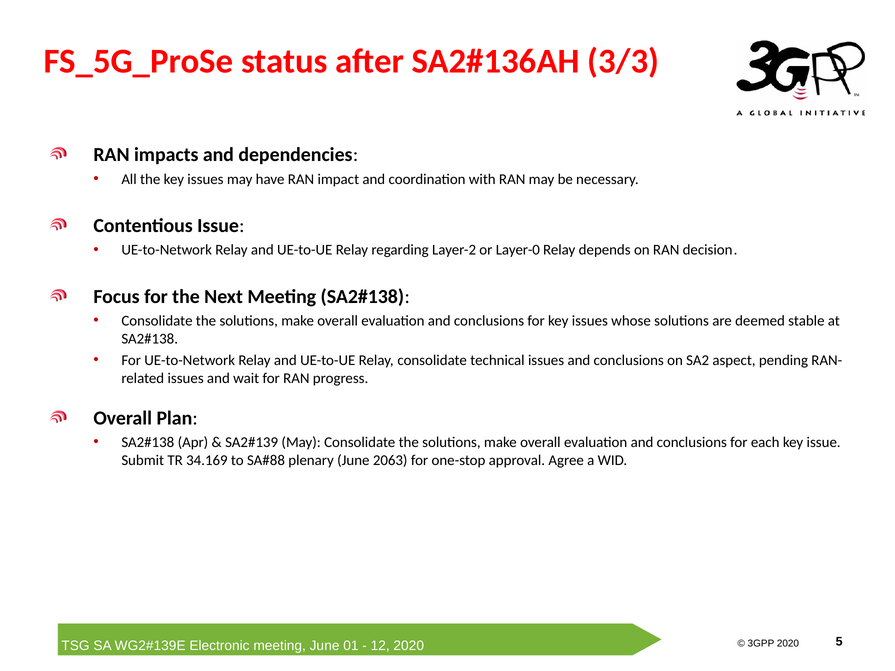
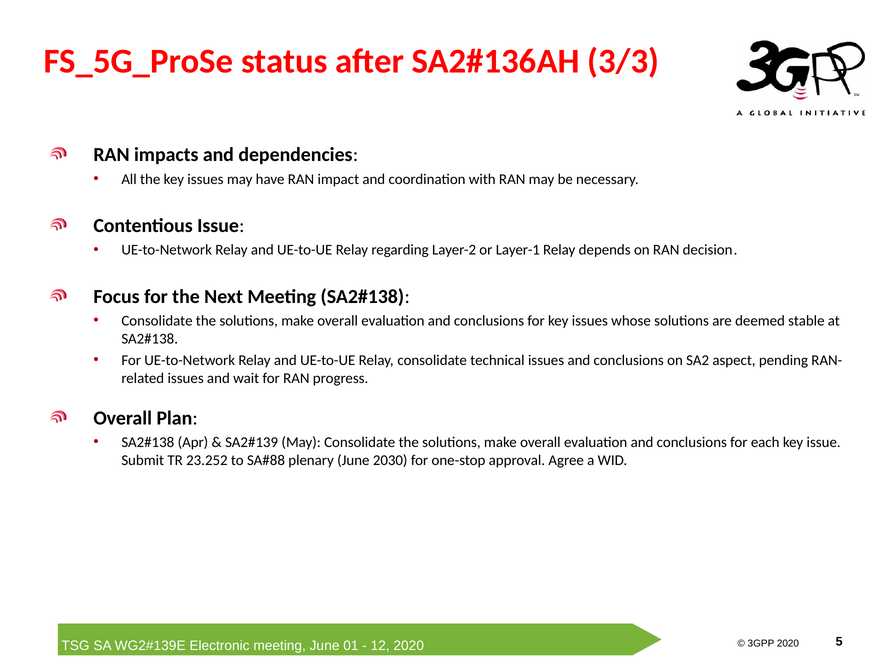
Layer-0: Layer-0 -> Layer-1
34.169: 34.169 -> 23.252
2063: 2063 -> 2030
